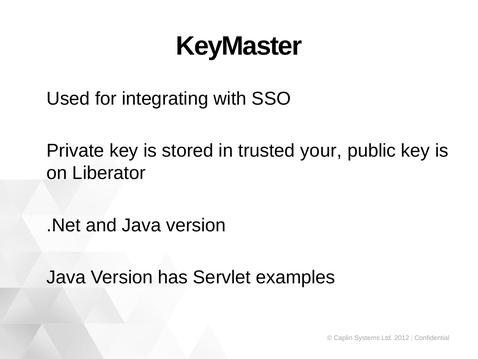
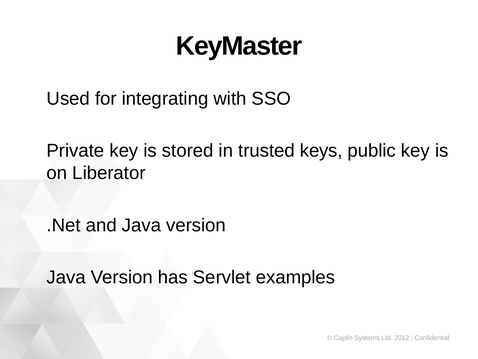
your: your -> keys
